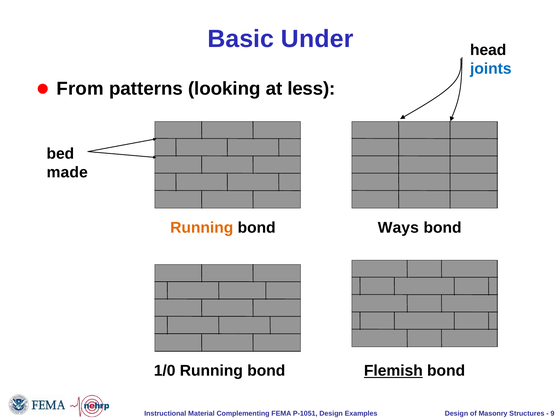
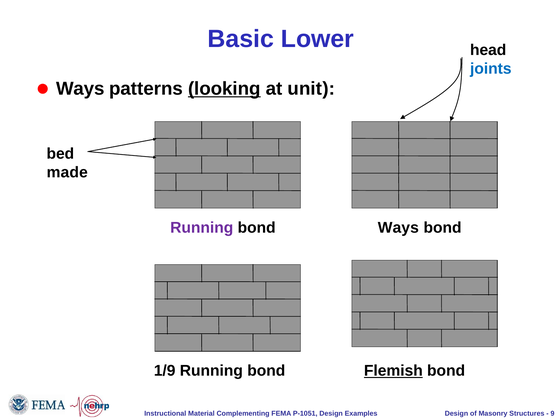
Under: Under -> Lower
From at (80, 89): From -> Ways
looking underline: none -> present
less: less -> unit
Running at (202, 228) colour: orange -> purple
1/0: 1/0 -> 1/9
